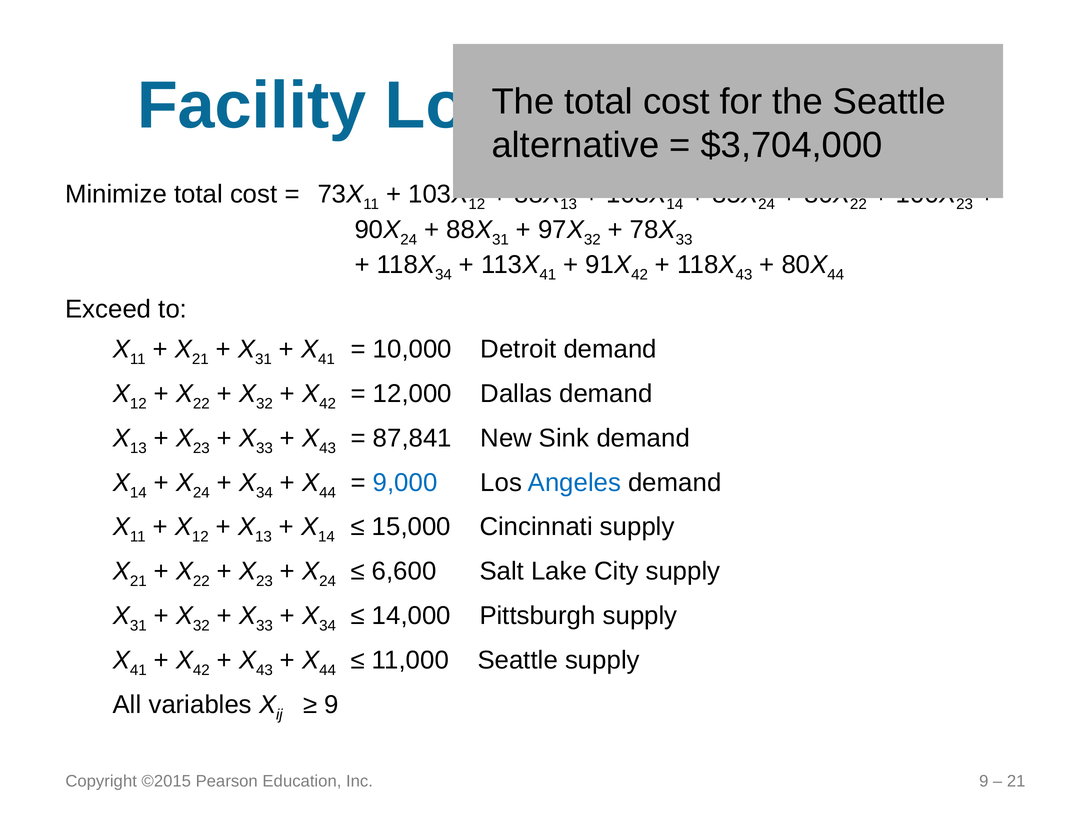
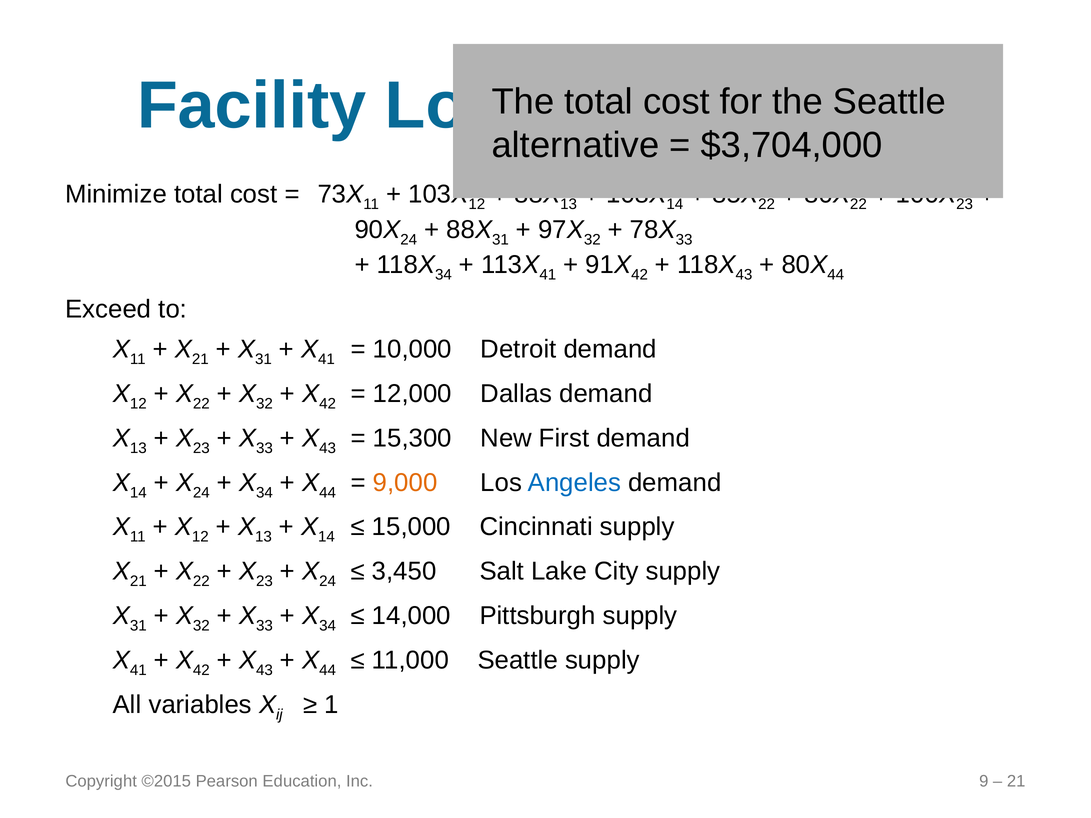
24 at (767, 204): 24 -> 22
87,841: 87,841 -> 15,300
Sink: Sink -> First
9,000 colour: blue -> orange
6,600: 6,600 -> 3,450
9 at (332, 705): 9 -> 1
